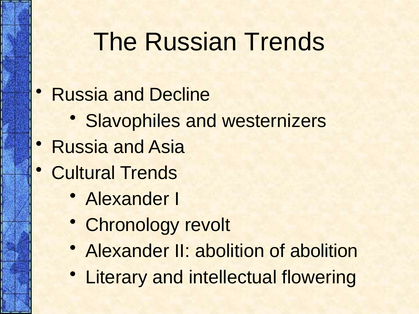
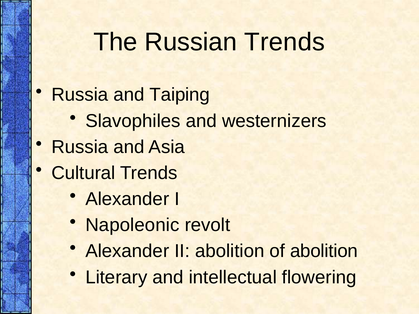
Decline: Decline -> Taiping
Chronology: Chronology -> Napoleonic
